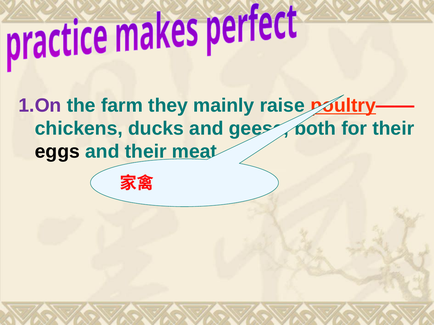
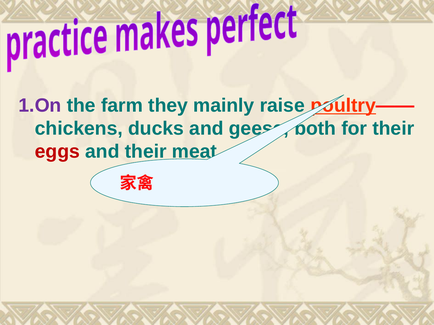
eggs colour: black -> red
